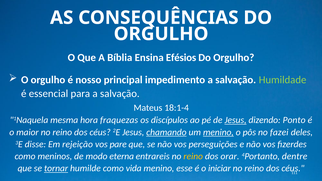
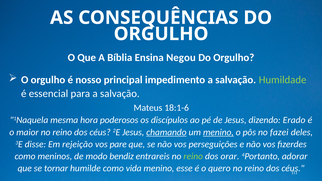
Efésios: Efésios -> Negou
18:1-4: 18:1-4 -> 18:1-6
fraquezas: fraquezas -> poderosos
Jesus at (236, 120) underline: present -> none
Ponto: Ponto -> Erado
eterna: eterna -> bendiz
reino at (193, 156) colour: yellow -> light green
dentre: dentre -> adorar
tornar underline: present -> none
iniciar: iniciar -> quero
